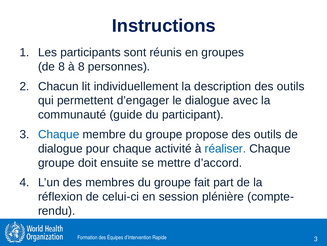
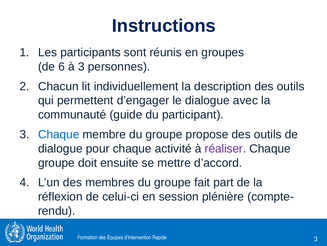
de 8: 8 -> 6
à 8: 8 -> 3
réaliser colour: blue -> purple
